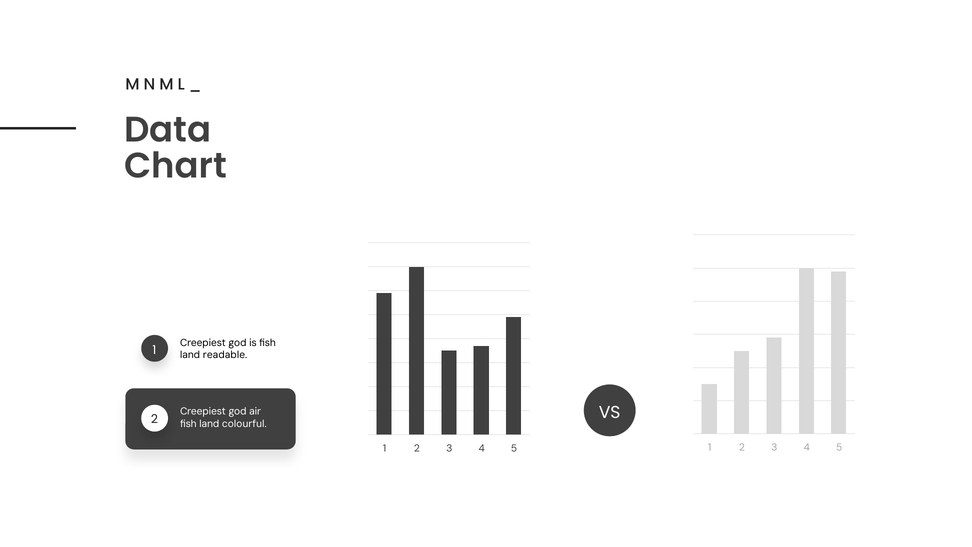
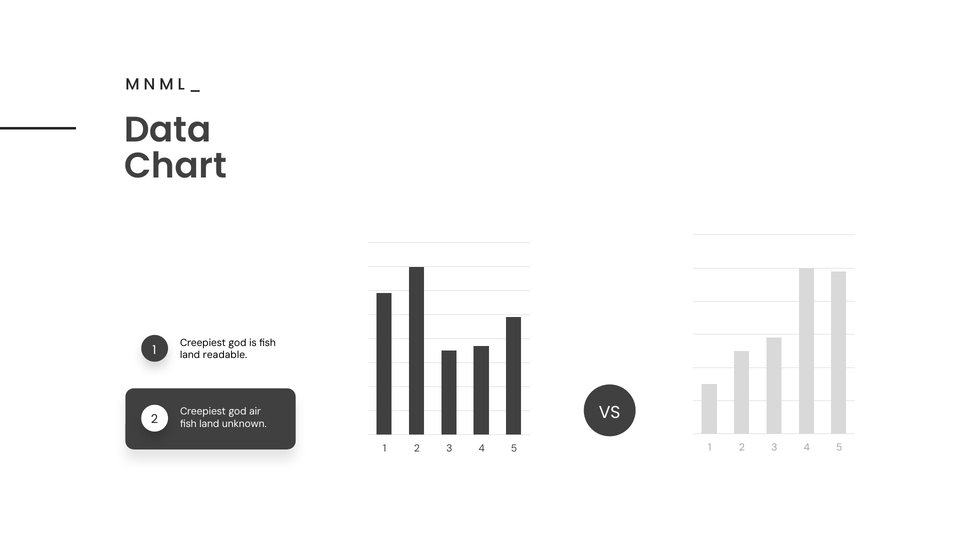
colourful: colourful -> unknown
